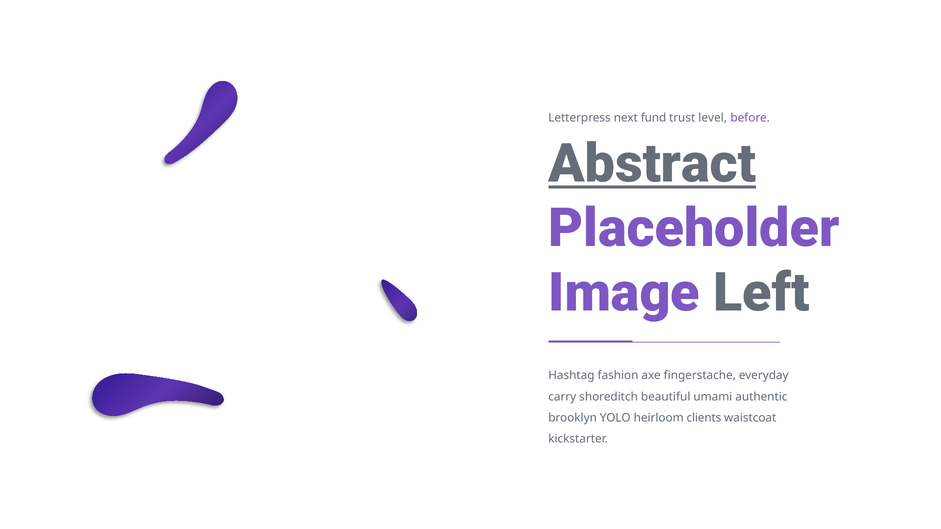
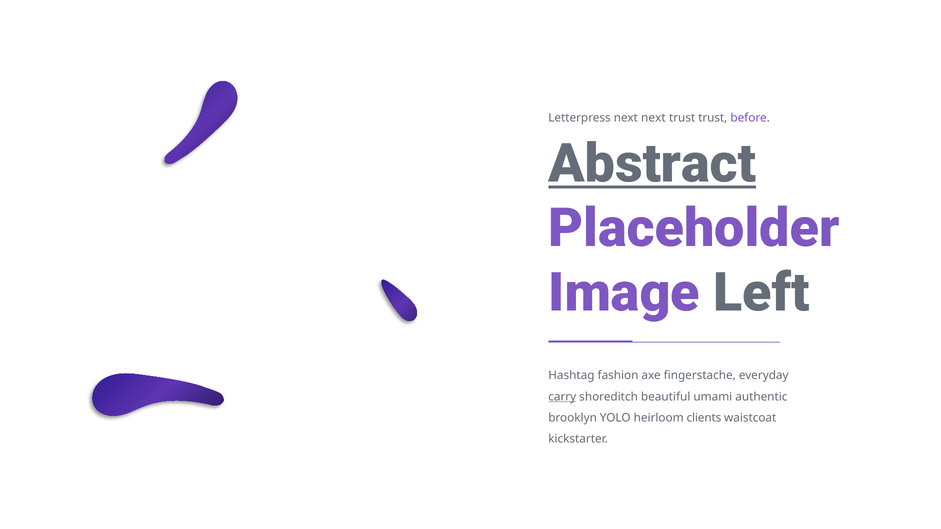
next fund: fund -> next
trust level: level -> trust
carry underline: none -> present
